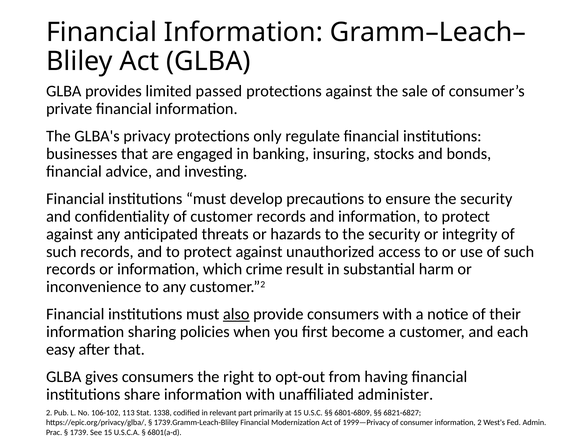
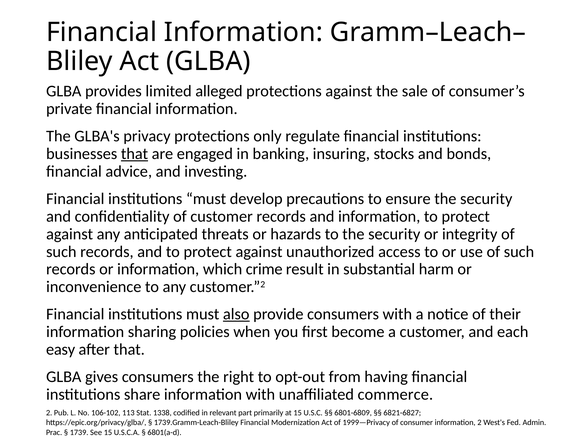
passed: passed -> alleged
that at (135, 154) underline: none -> present
administer: administer -> commerce
